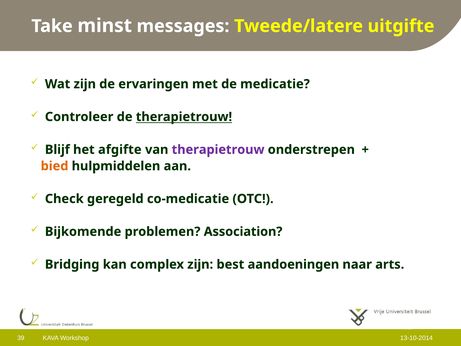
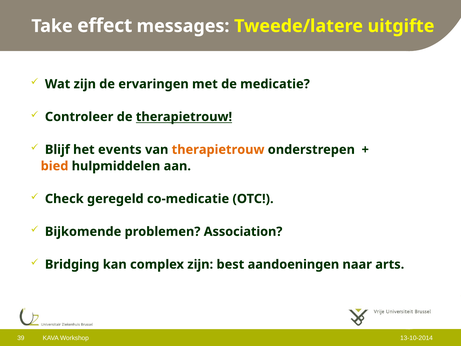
minst: minst -> effect
afgifte: afgifte -> events
therapietrouw at (218, 150) colour: purple -> orange
